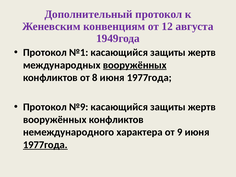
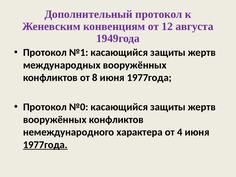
вооружённых at (135, 65) underline: present -> none
№9: №9 -> №0
9: 9 -> 4
